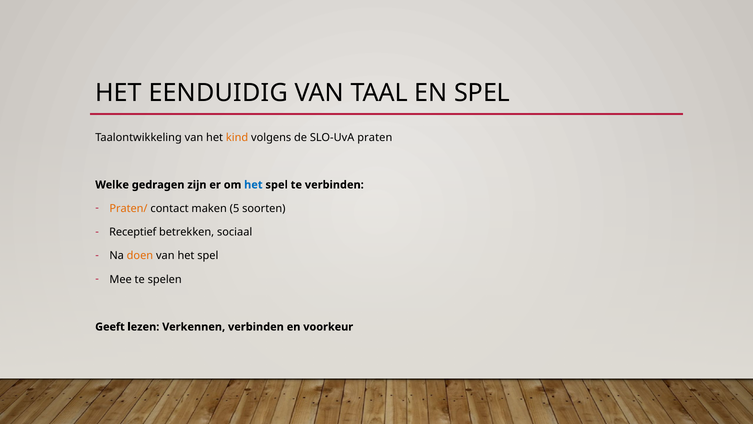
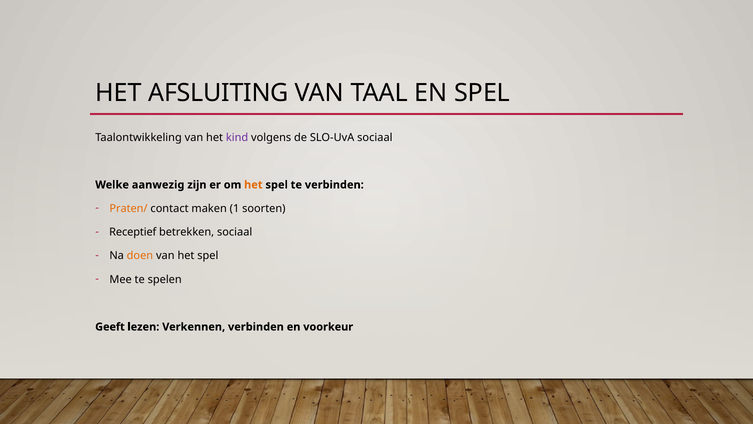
EENDUIDIG: EENDUIDIG -> AFSLUITING
kind colour: orange -> purple
SLO-UvA praten: praten -> sociaal
gedragen: gedragen -> aanwezig
het at (253, 185) colour: blue -> orange
5: 5 -> 1
